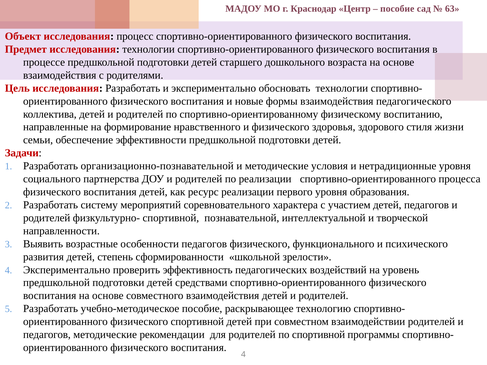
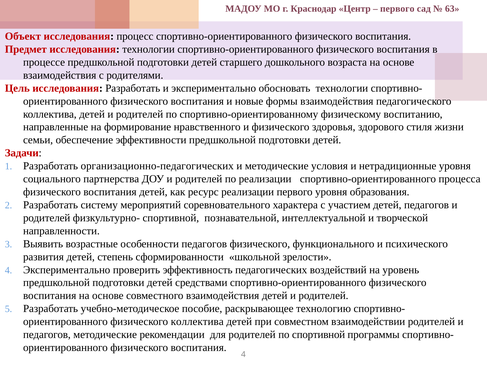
пособие at (397, 9): пособие -> первого
организационно-познавательной: организационно-познавательной -> организационно-педагогических
физического спортивной: спортивной -> коллектива
